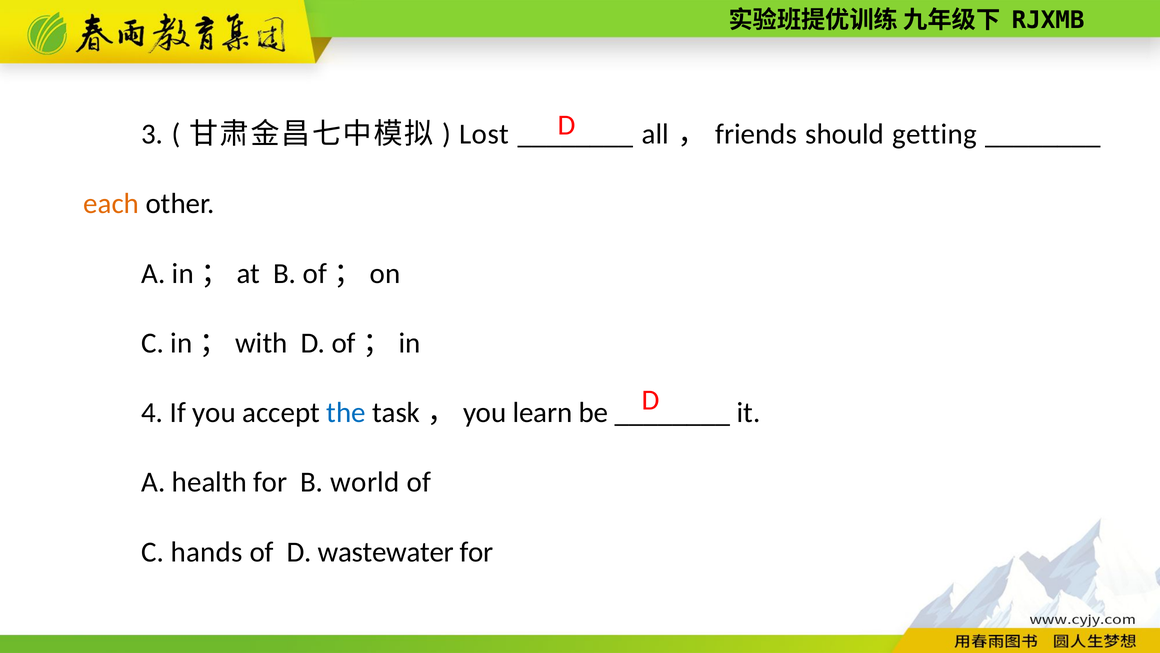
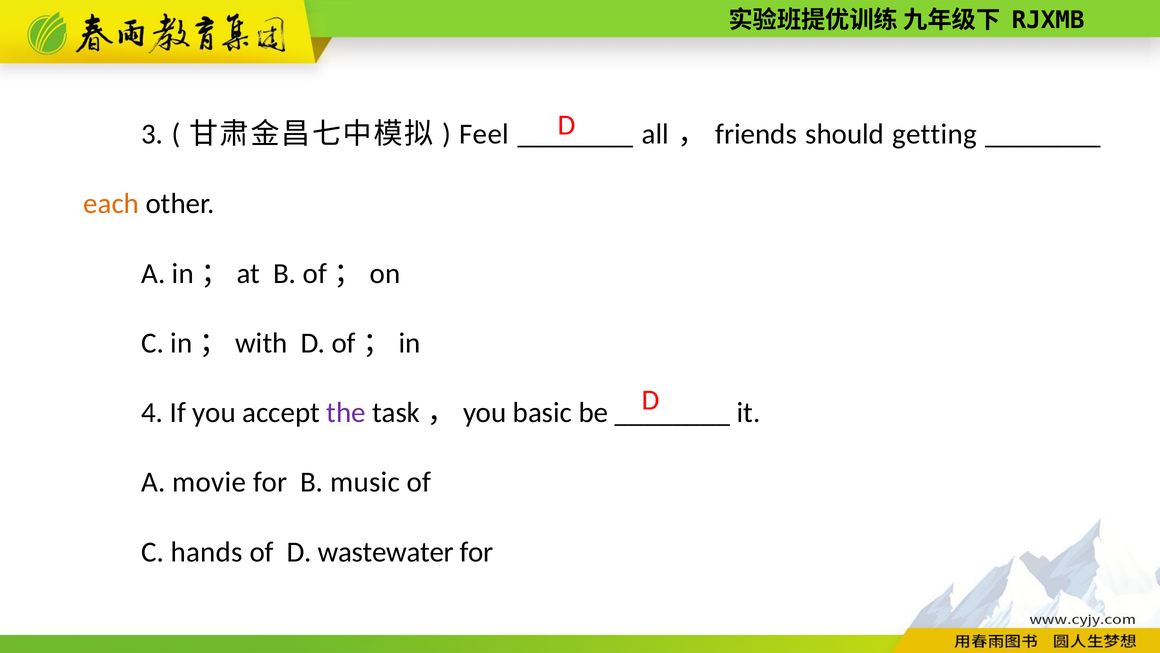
Lost: Lost -> Feel
the colour: blue -> purple
learn: learn -> basic
health: health -> movie
world: world -> music
